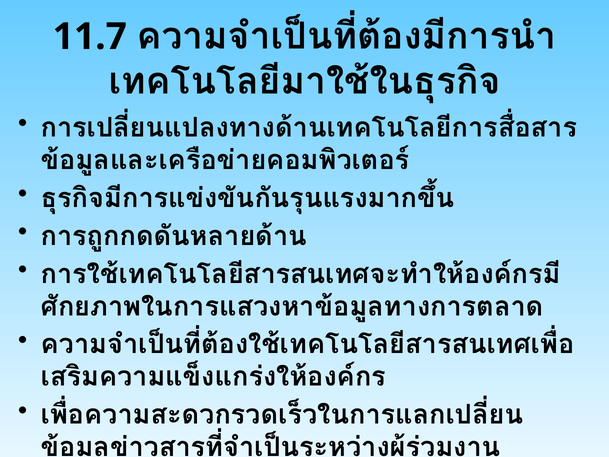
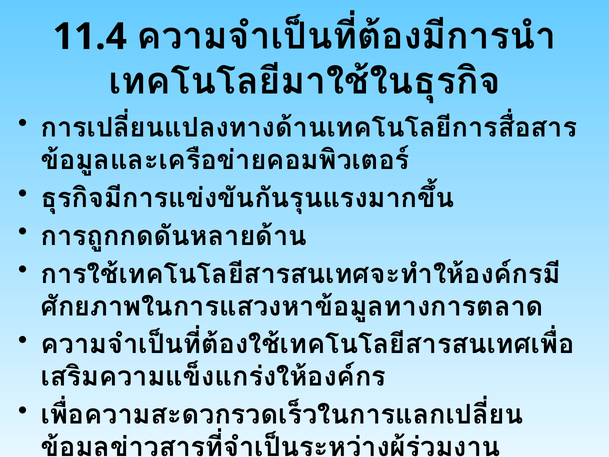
11.7: 11.7 -> 11.4
